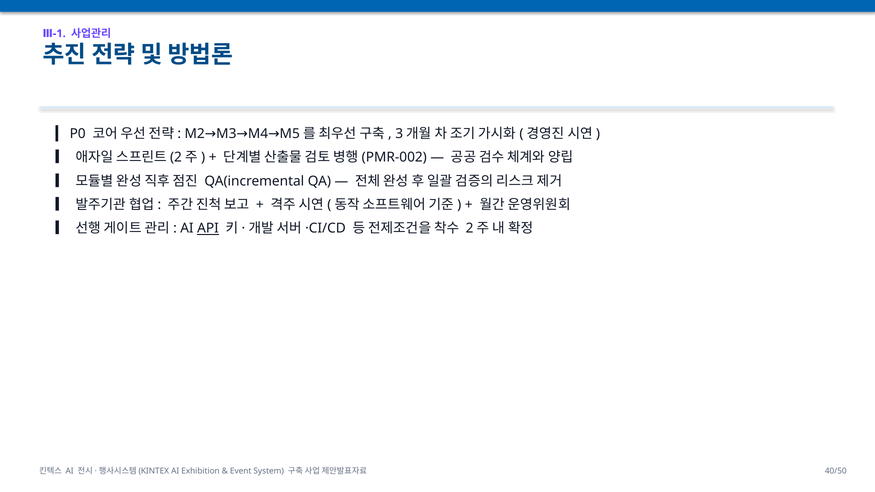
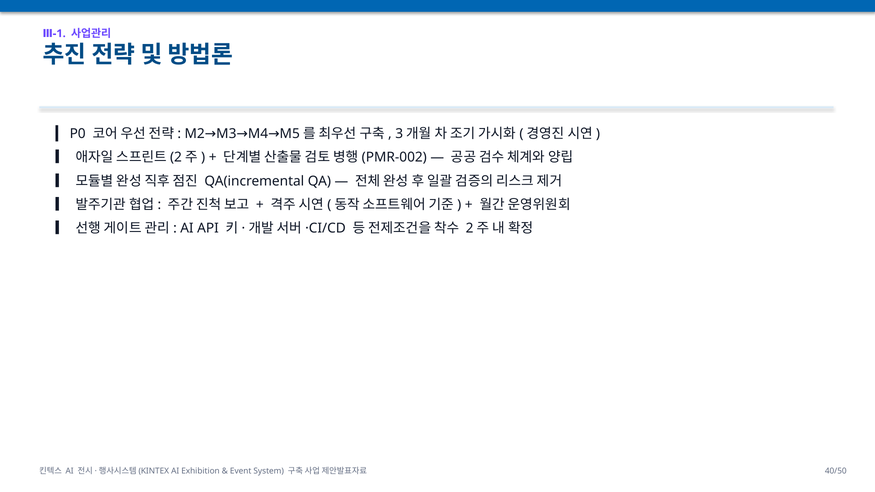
API underline: present -> none
